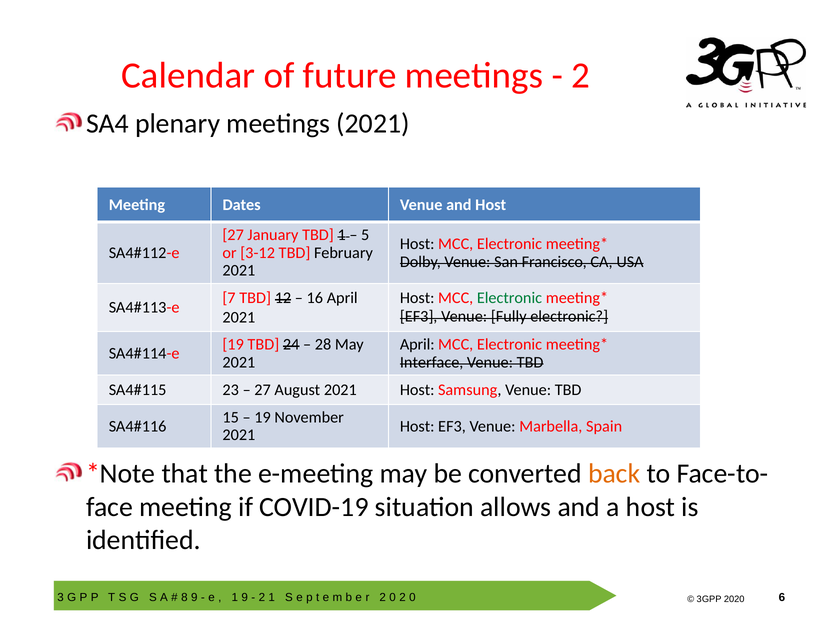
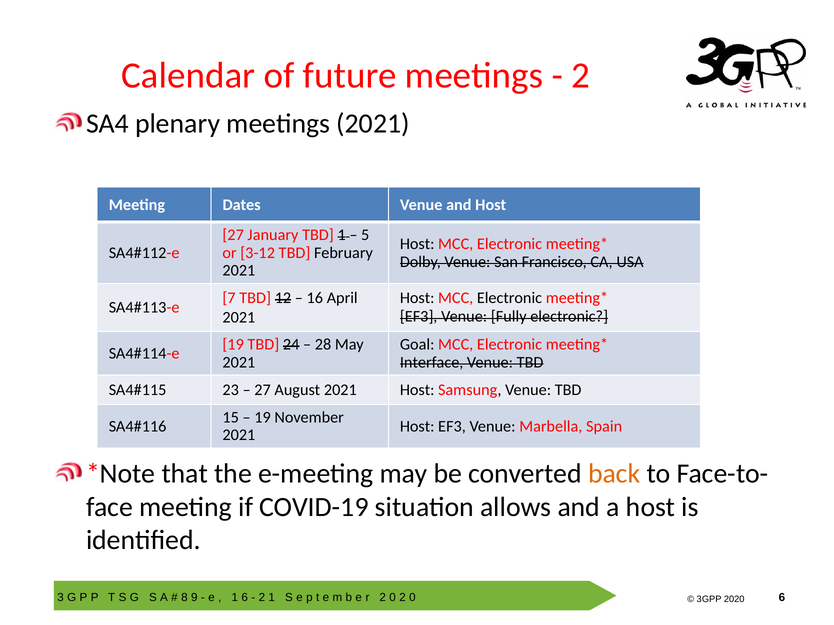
Electronic at (509, 298) colour: green -> black
April at (417, 345): April -> Goal
1 9: 9 -> 6
